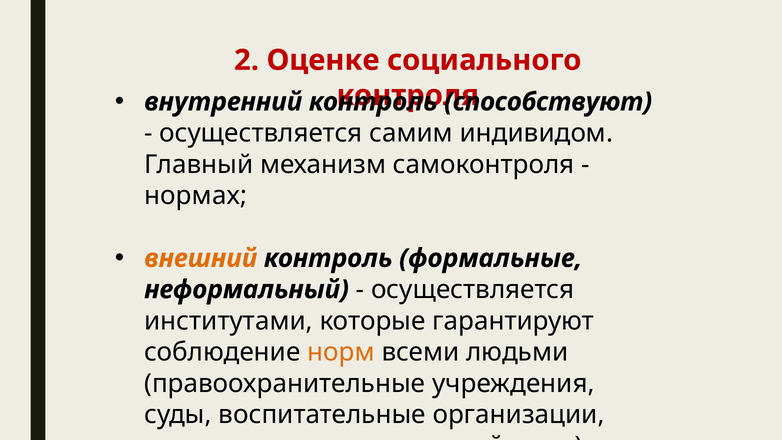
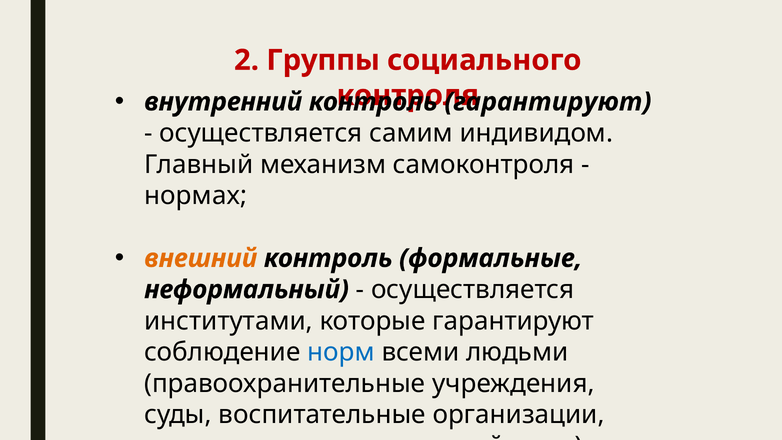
Оценке: Оценке -> Группы
способствуют at (548, 102): способствуют -> гарантируют
норм colour: orange -> blue
